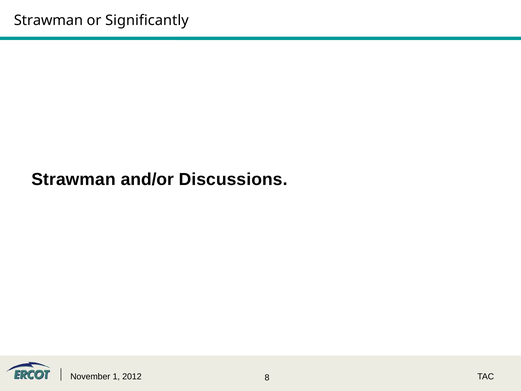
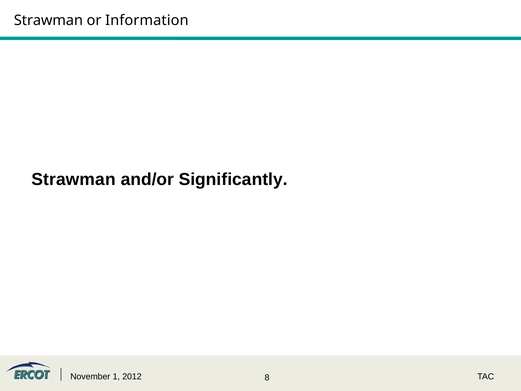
Significantly: Significantly -> Information
Discussions: Discussions -> Significantly
